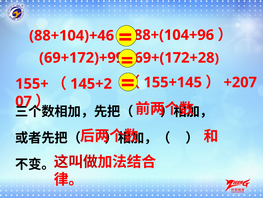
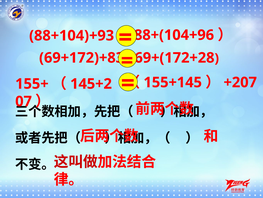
88+104)+46: 88+104)+46 -> 88+104)+93
69+172)+99: 69+172)+99 -> 69+172)+83
